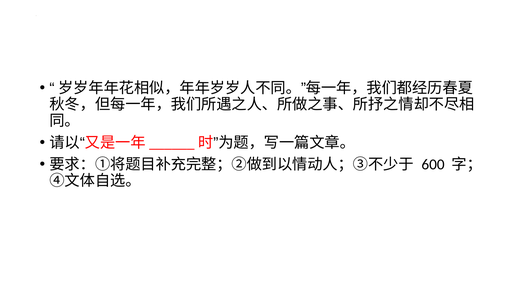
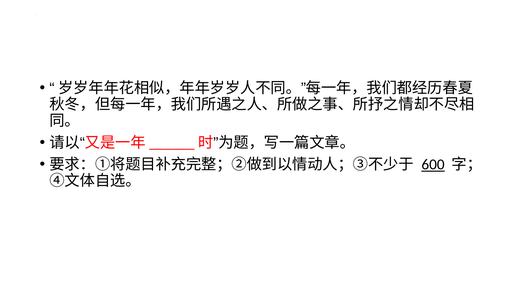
600 underline: none -> present
